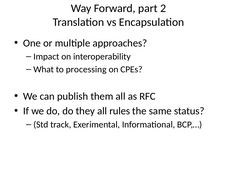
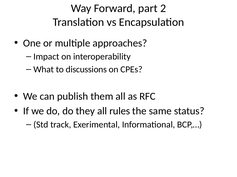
processing: processing -> discussions
